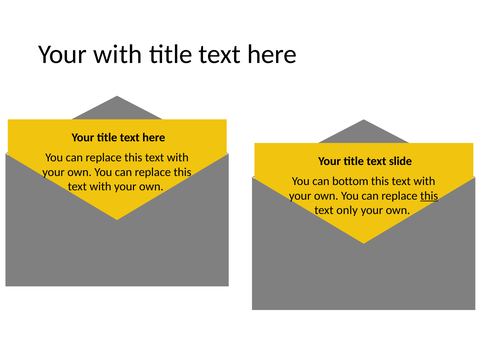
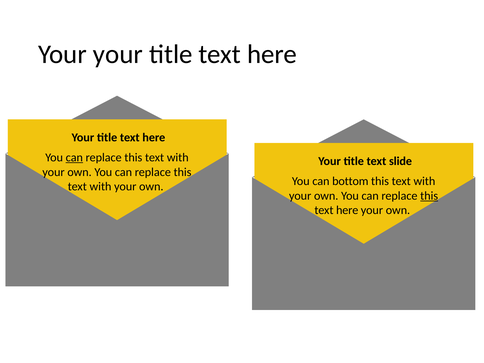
Your with: with -> your
can at (74, 158) underline: none -> present
only at (347, 210): only -> here
